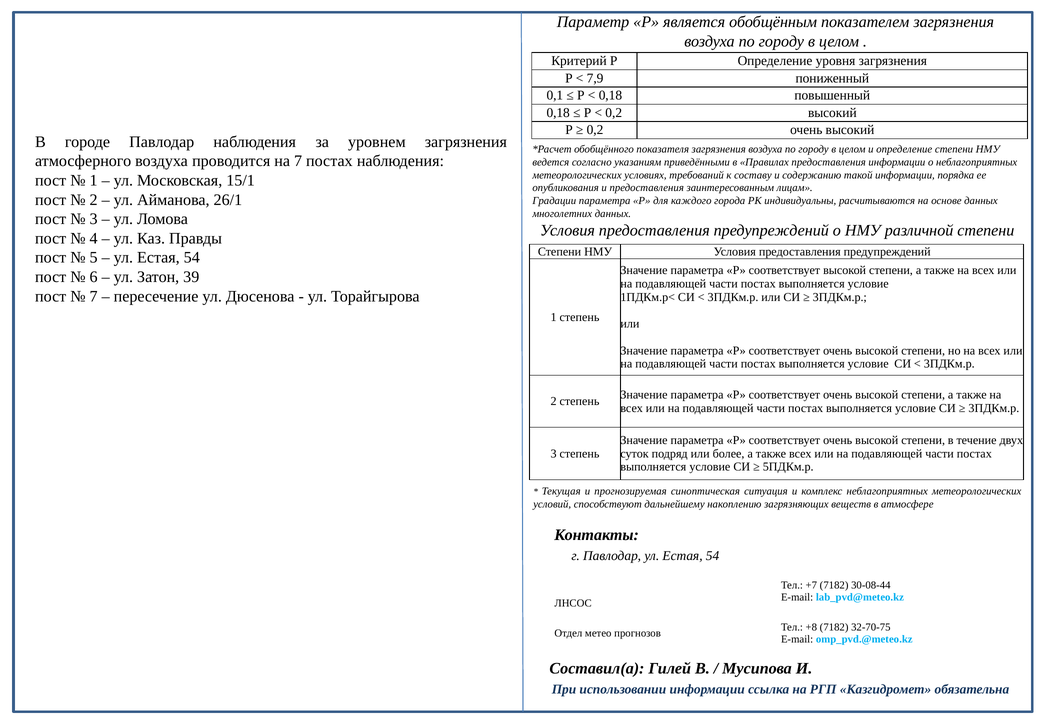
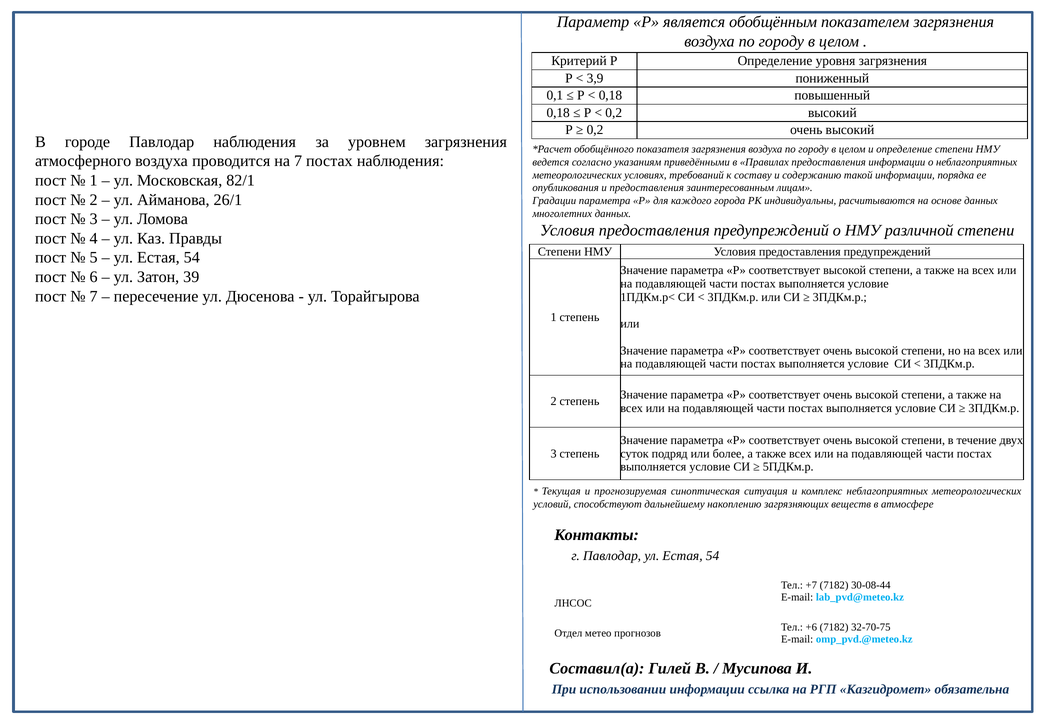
7,9: 7,9 -> 3,9
15/1: 15/1 -> 82/1
+8: +8 -> +6
